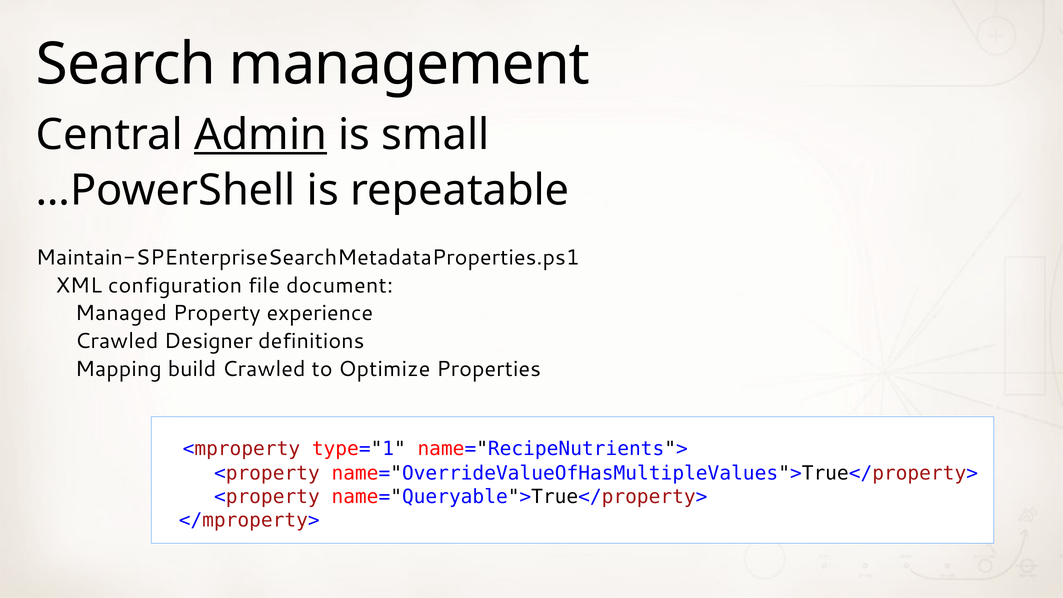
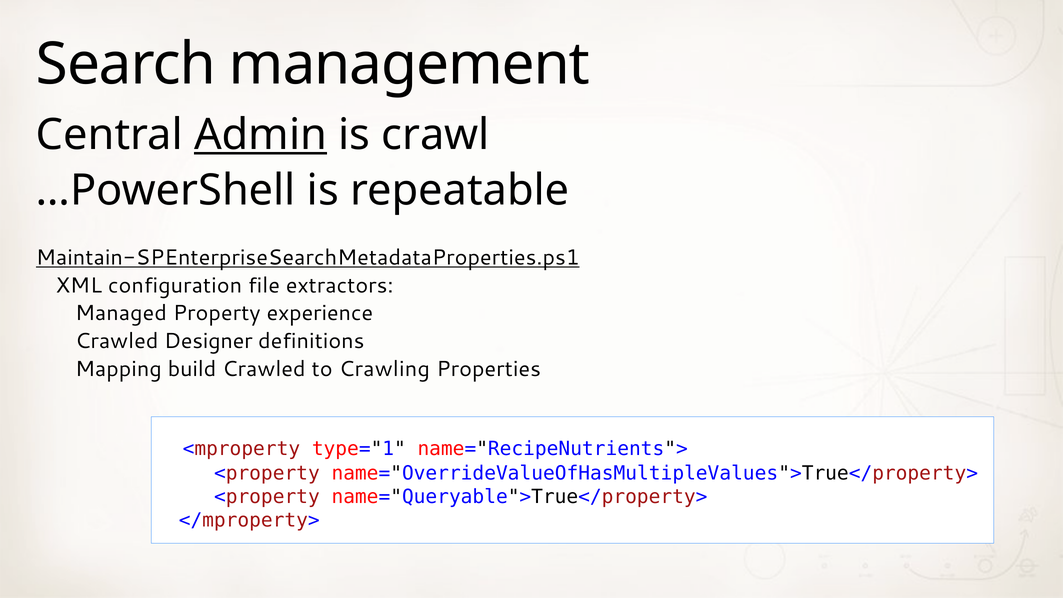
small: small -> crawl
Maintain-SPEnterpriseSearchMetadataProperties.ps1 underline: none -> present
document: document -> extractors
Optimize: Optimize -> Crawling
